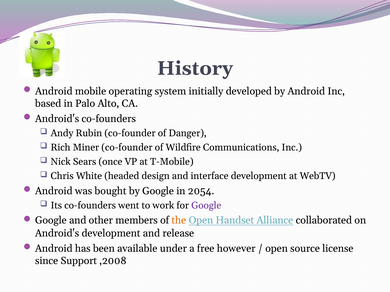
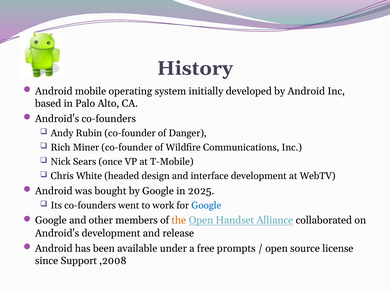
2054: 2054 -> 2025
Google at (206, 206) colour: purple -> blue
however: however -> prompts
